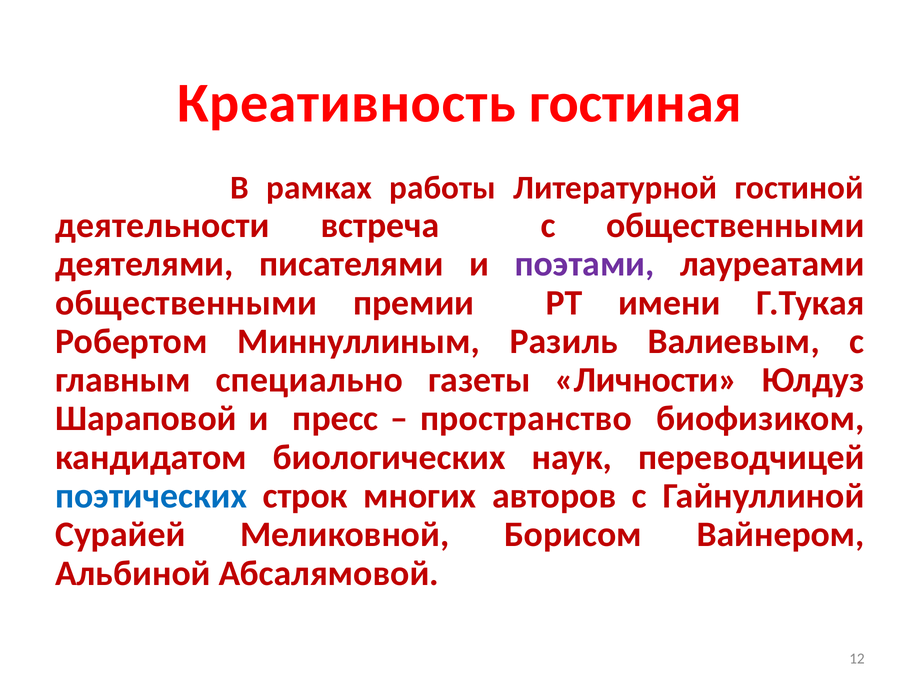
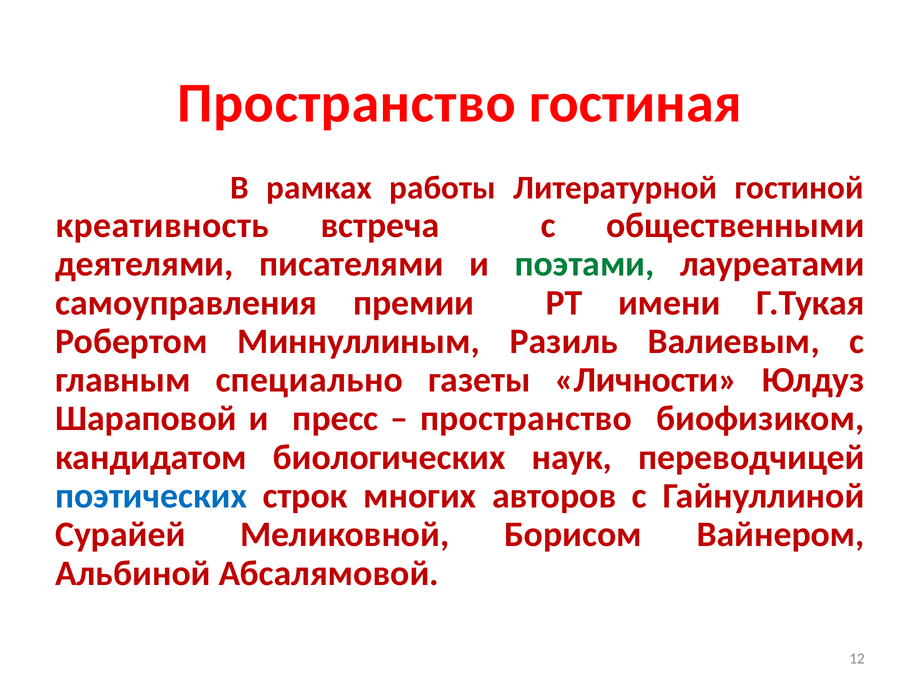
Креативность at (347, 103): Креативность -> Пространство
деятельности: деятельности -> креативность
поэтами colour: purple -> green
общественными at (186, 303): общественными -> самоуправления
